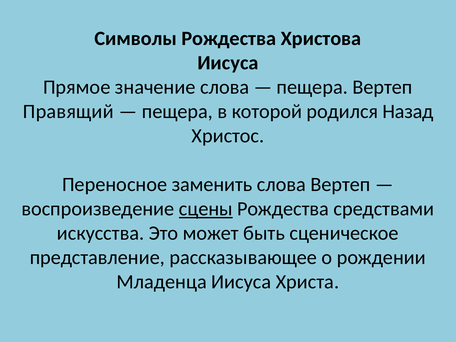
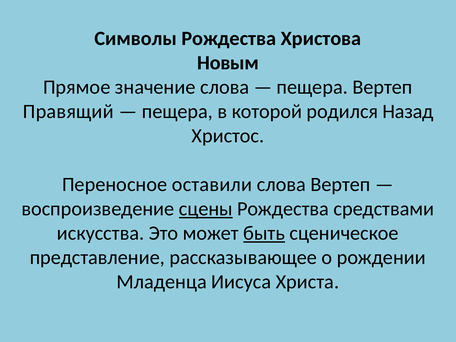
Иисуса at (228, 63): Иисуса -> Новым
заменить: заменить -> оставили
быть underline: none -> present
